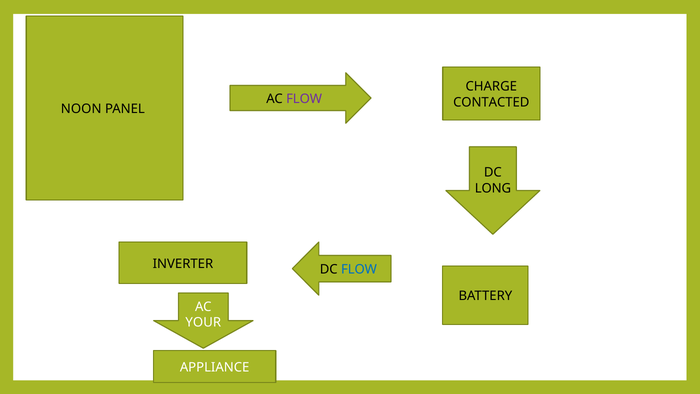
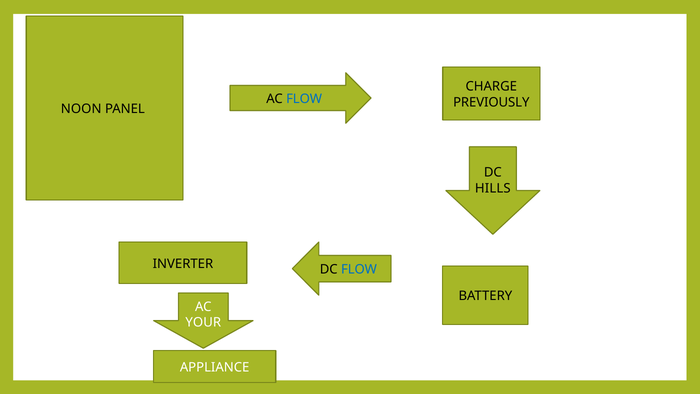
FLOW at (304, 99) colour: purple -> blue
CONTACTED: CONTACTED -> PREVIOUSLY
LONG: LONG -> HILLS
